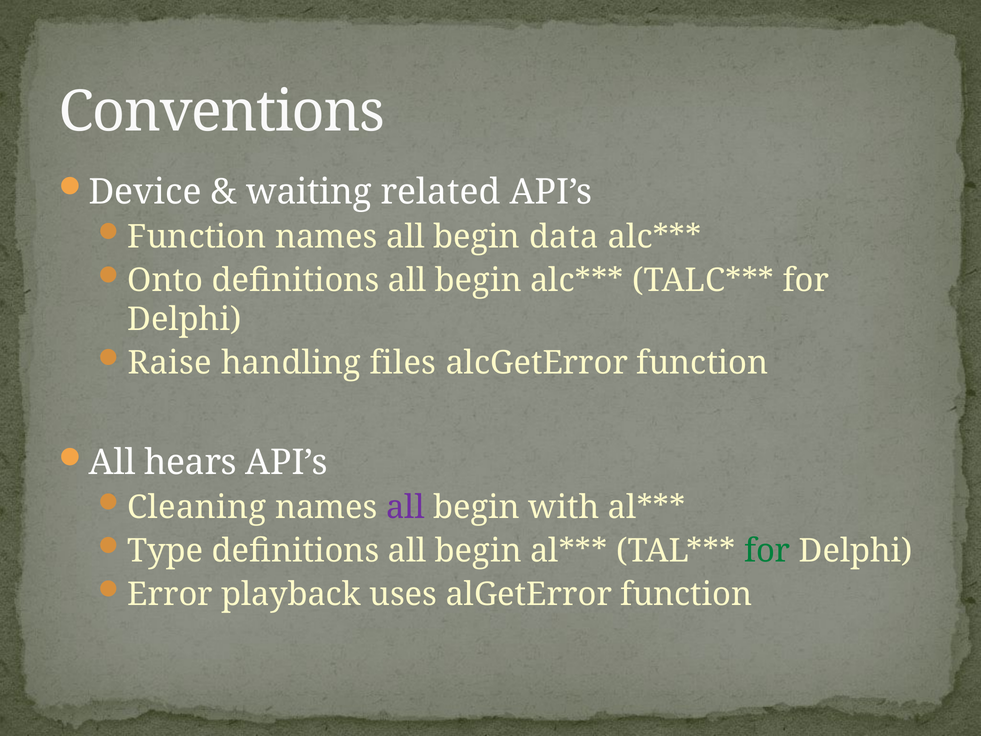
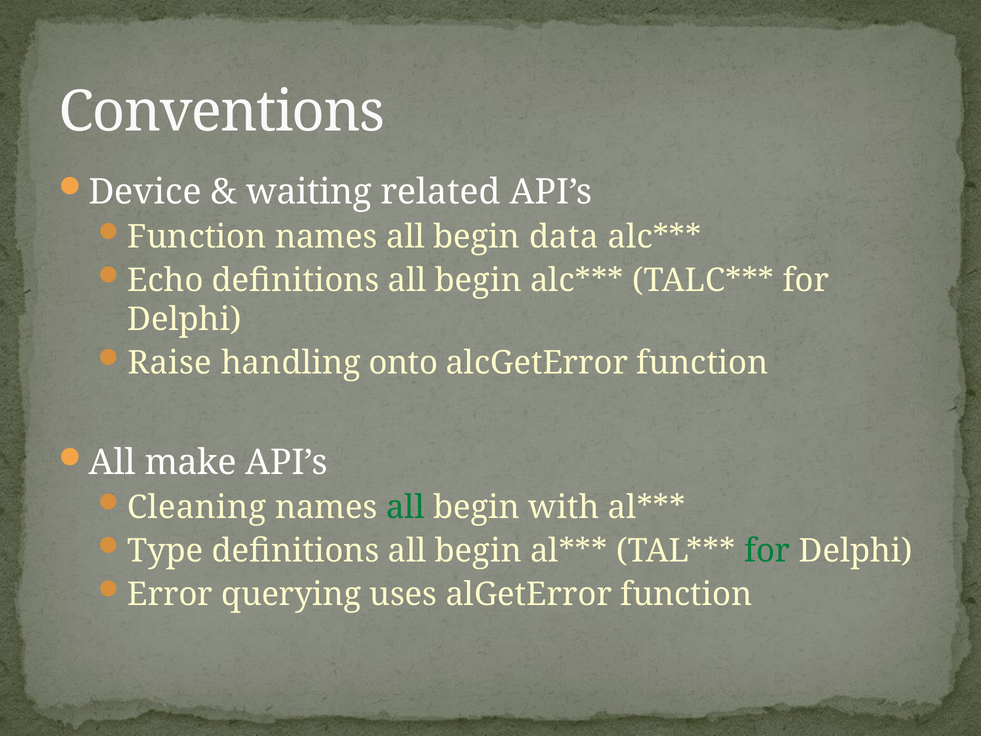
Onto: Onto -> Echo
files: files -> onto
hears: hears -> make
all at (405, 507) colour: purple -> green
playback: playback -> querying
